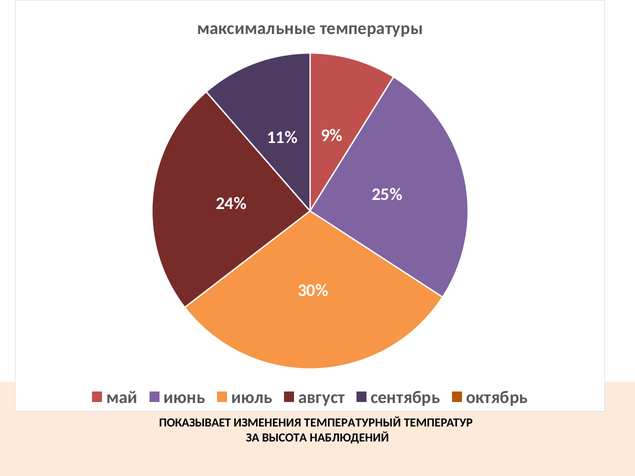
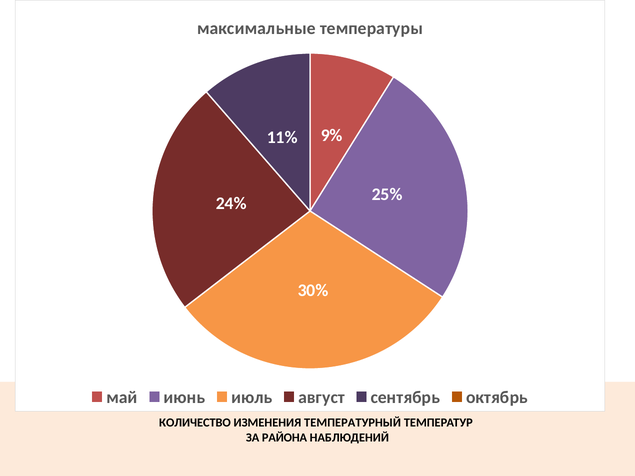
ПОКАЗЫВАЕТ: ПОКАЗЫВАЕТ -> КОЛИЧЕСТВО
ВЫСОТА: ВЫСОТА -> РАЙОНА
